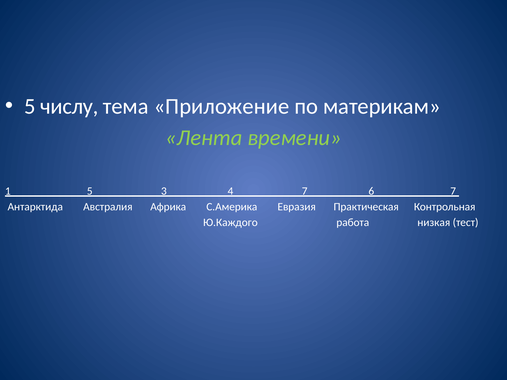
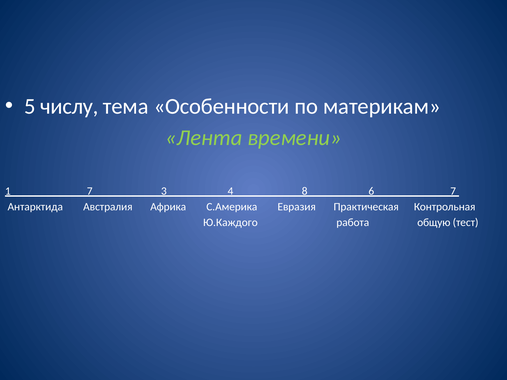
Приложение: Приложение -> Особенности
1 5: 5 -> 7
4 7: 7 -> 8
низкая: низкая -> общую
